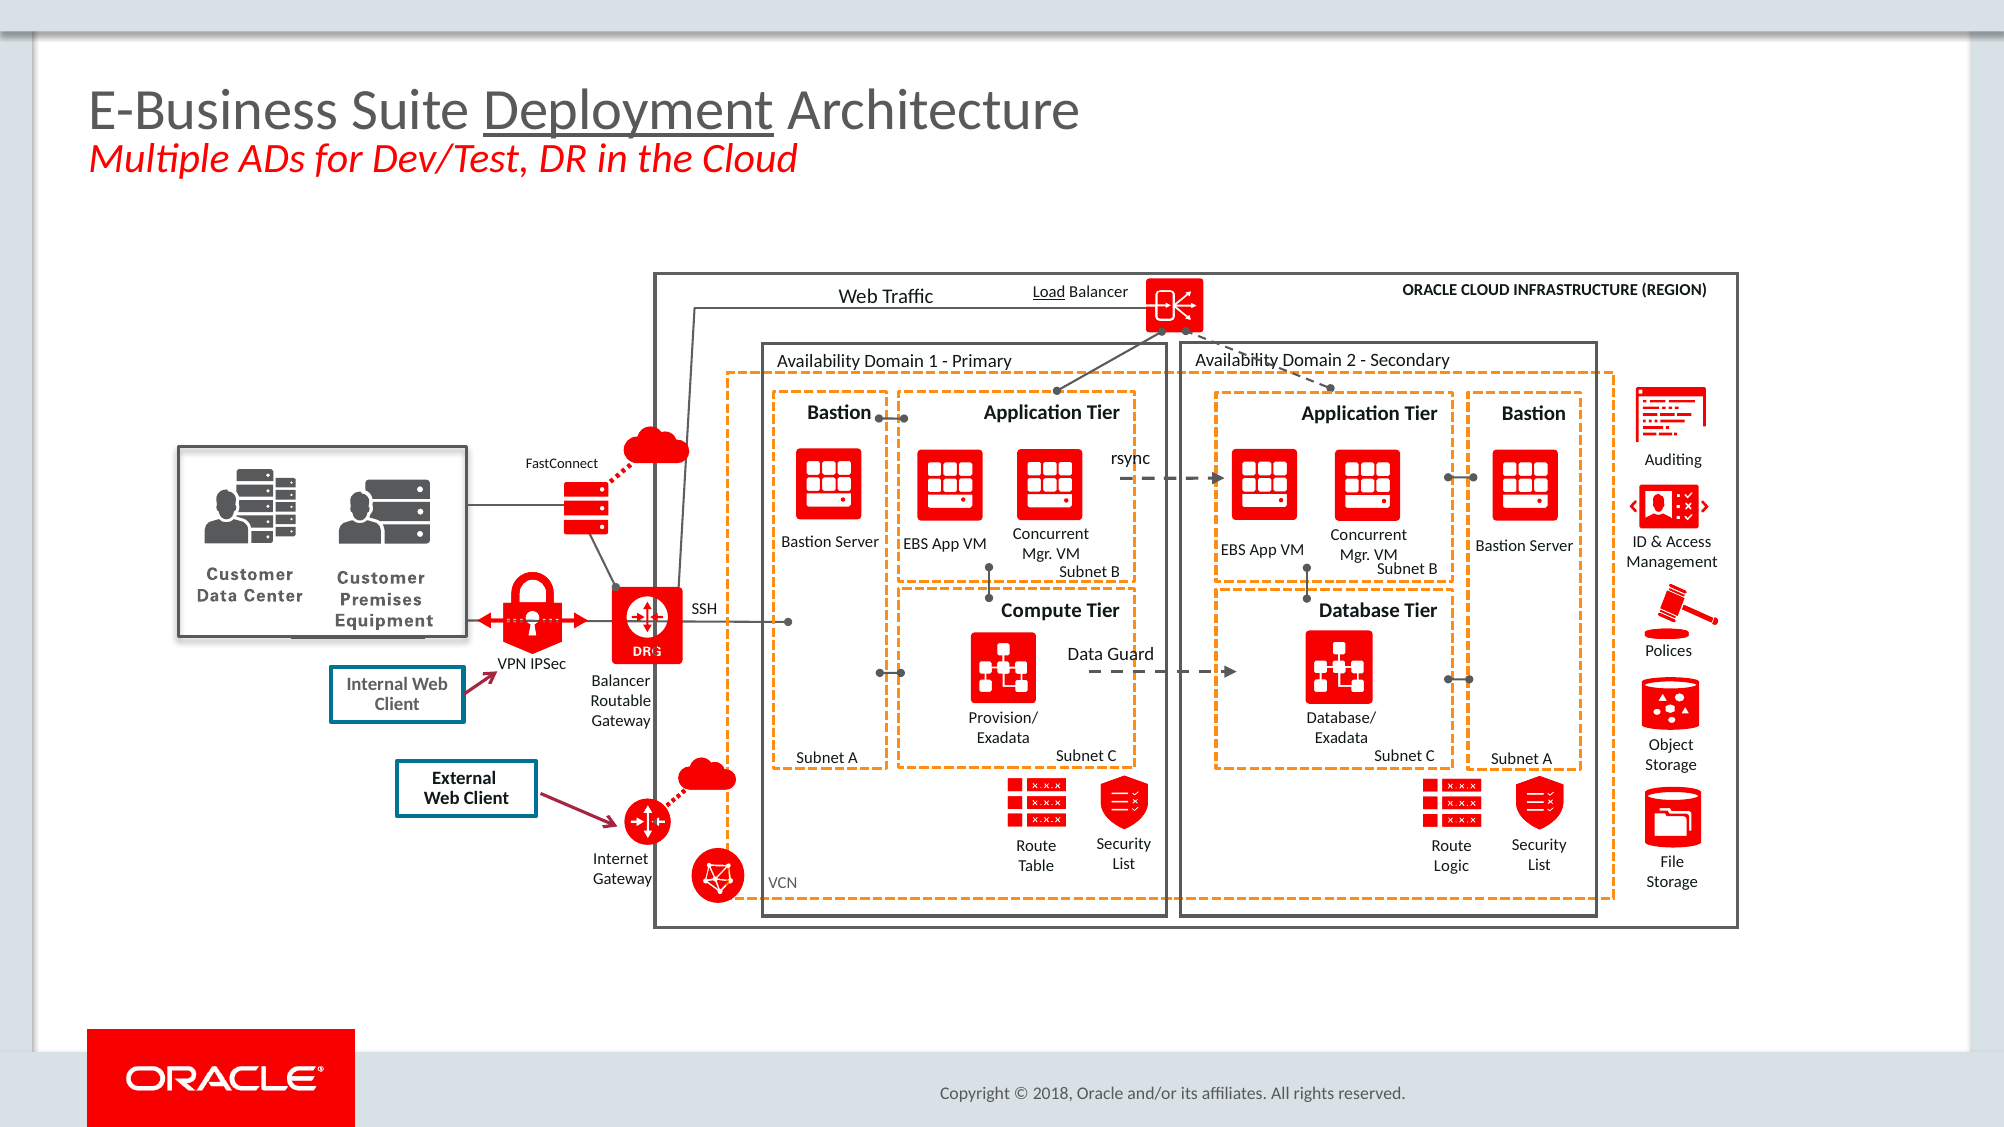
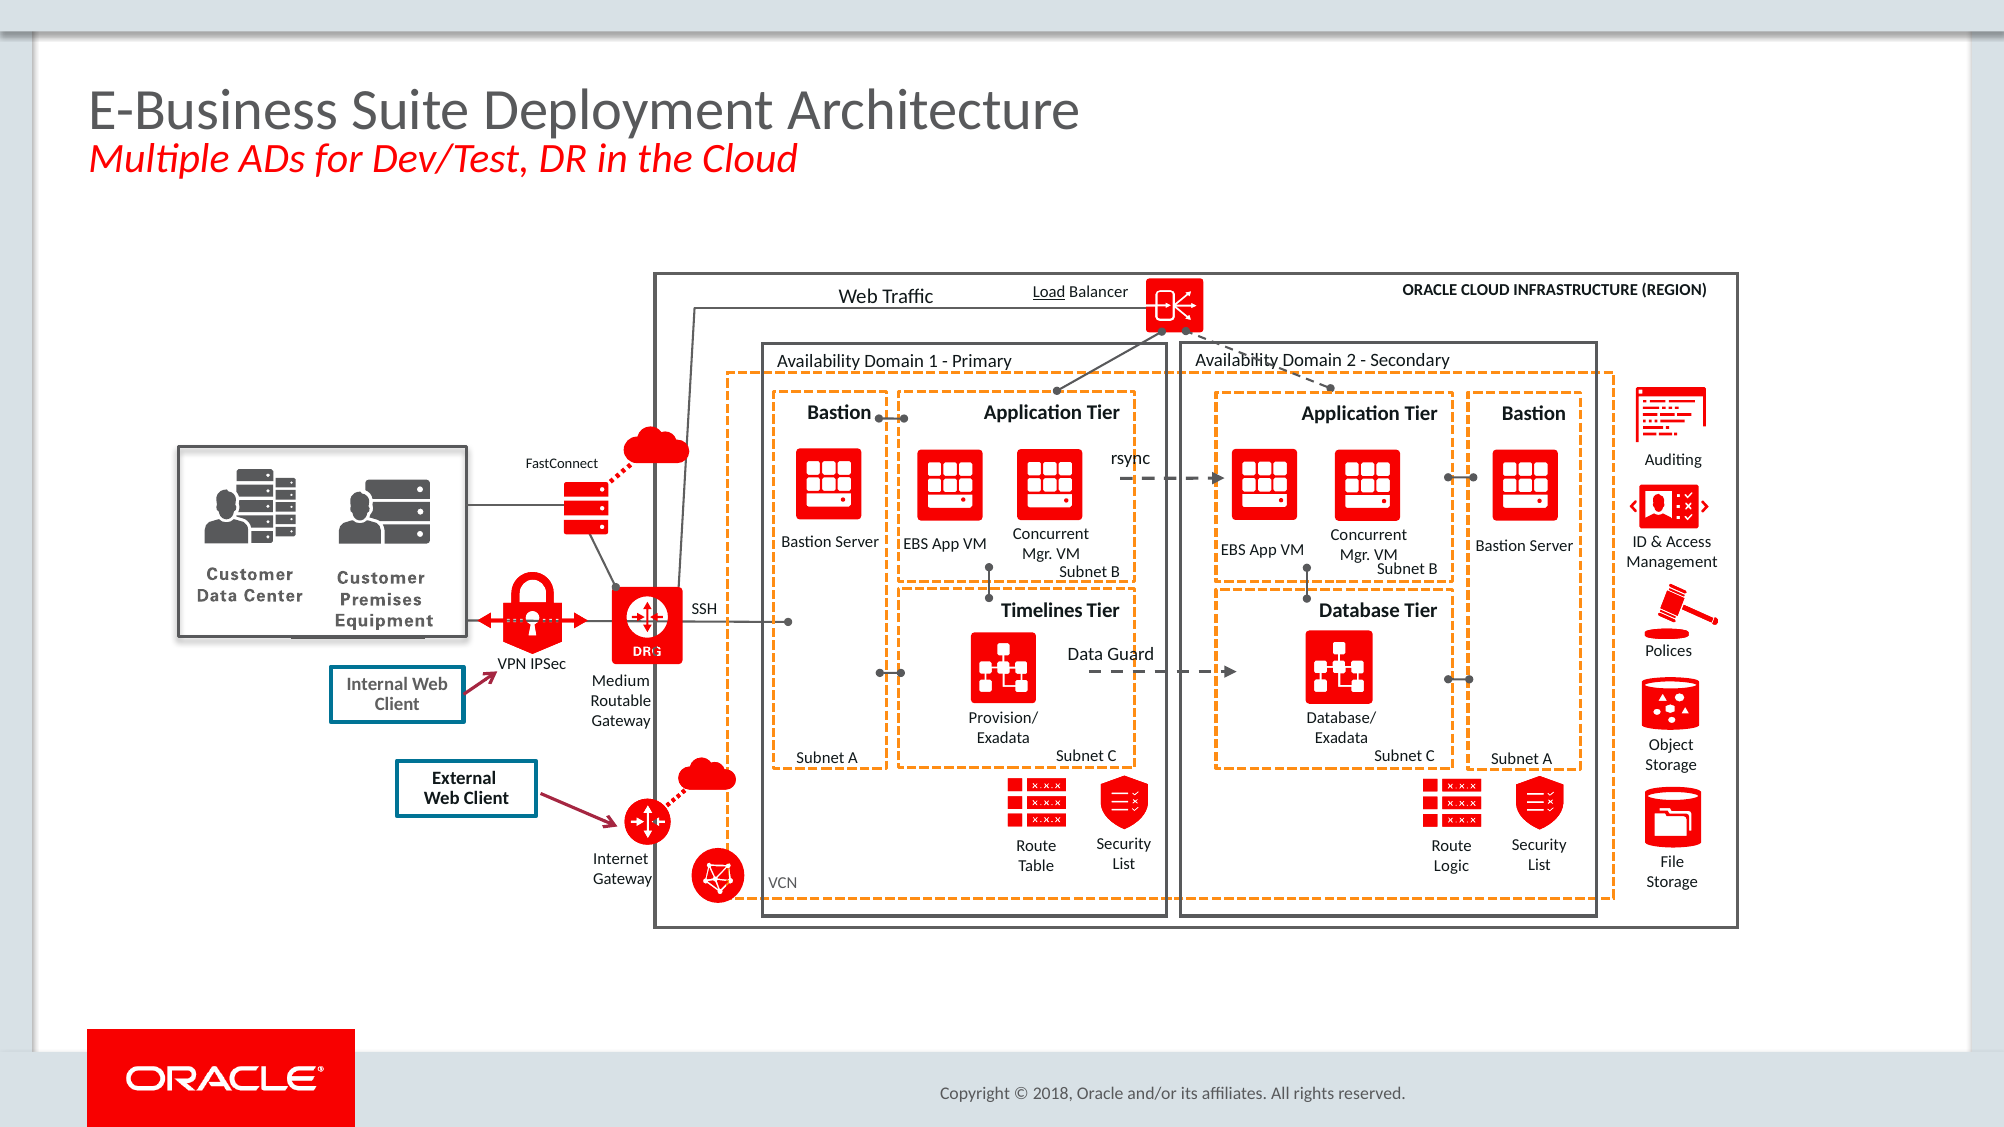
Deployment underline: present -> none
Compute: Compute -> Timelines
Balancer at (621, 681): Balancer -> Medium
